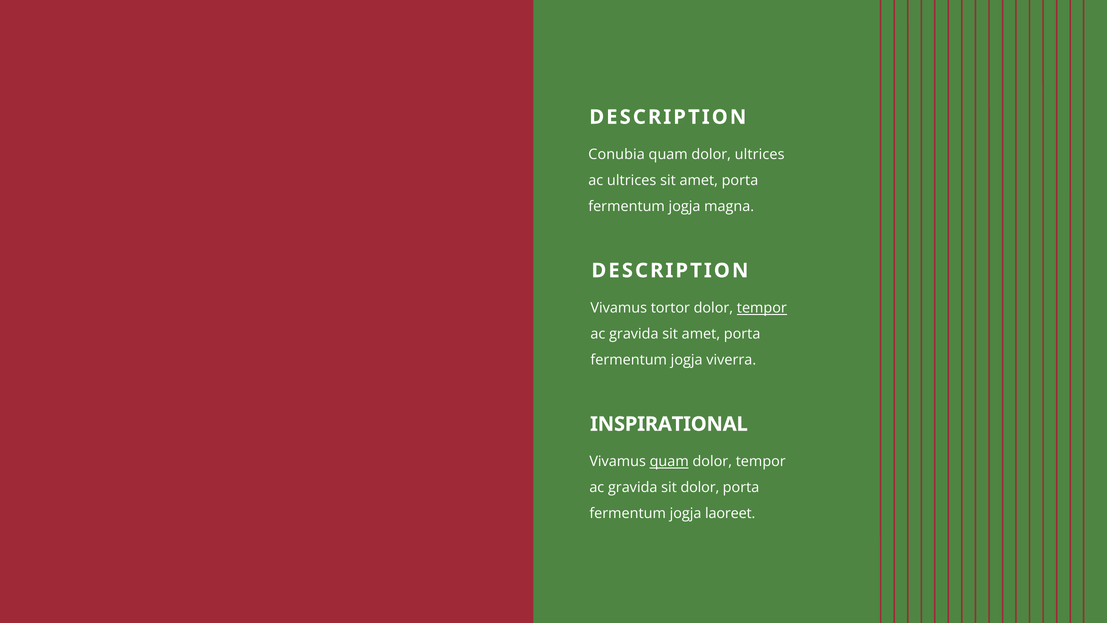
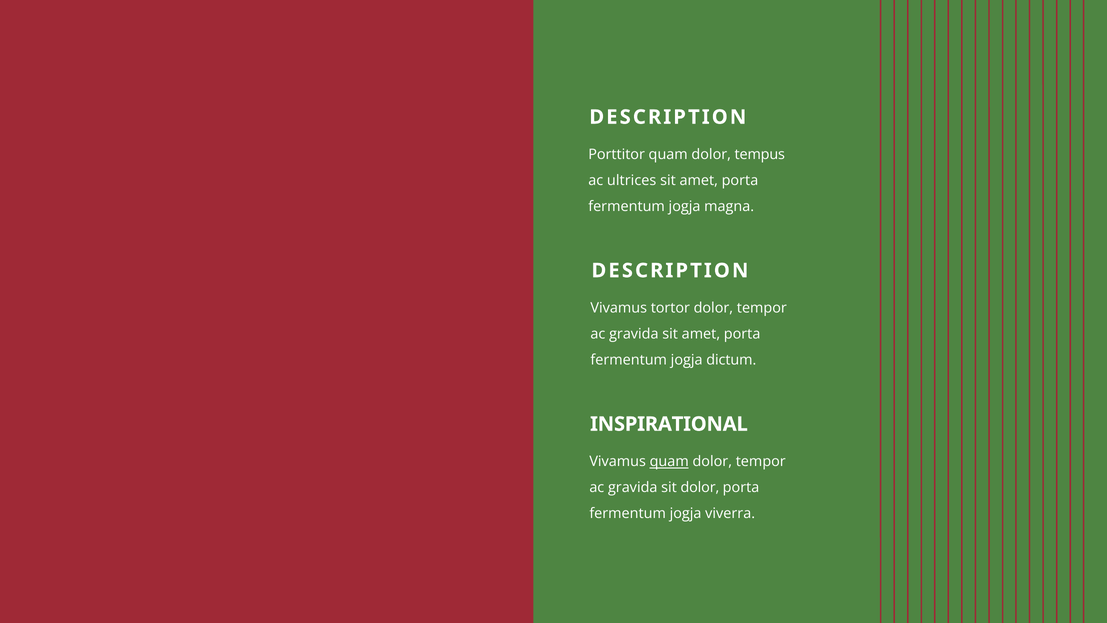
Conubia: Conubia -> Porttitor
dolor ultrices: ultrices -> tempus
tempor at (762, 308) underline: present -> none
viverra: viverra -> dictum
laoreet: laoreet -> viverra
